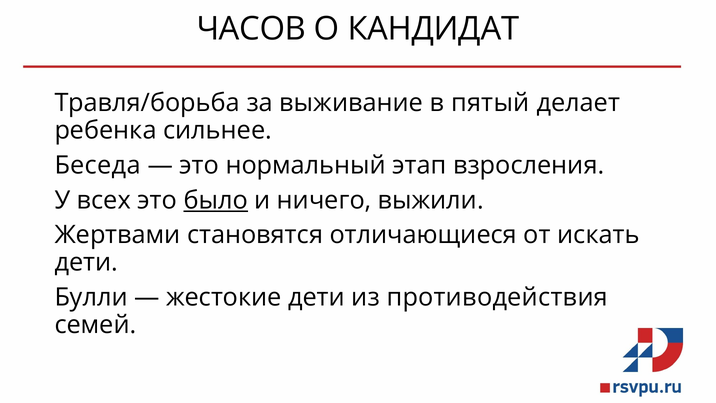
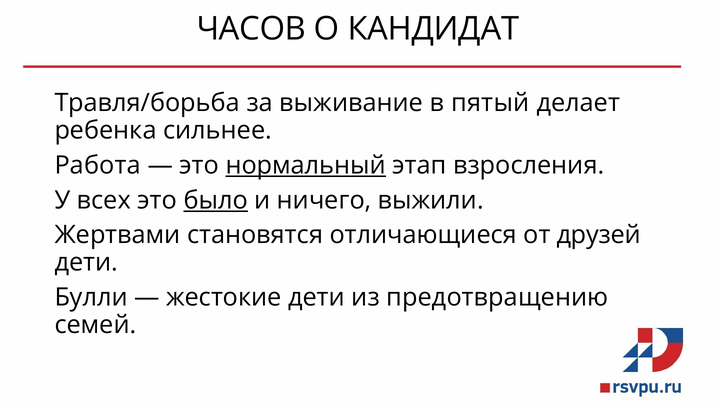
Беседа: Беседа -> Работа
нормальный underline: none -> present
искать: искать -> друзей
противодействия: противодействия -> предотвращению
